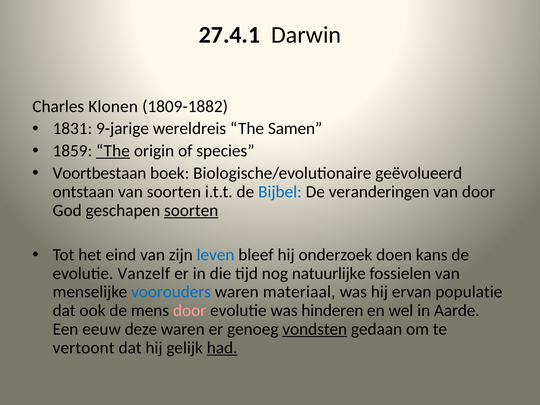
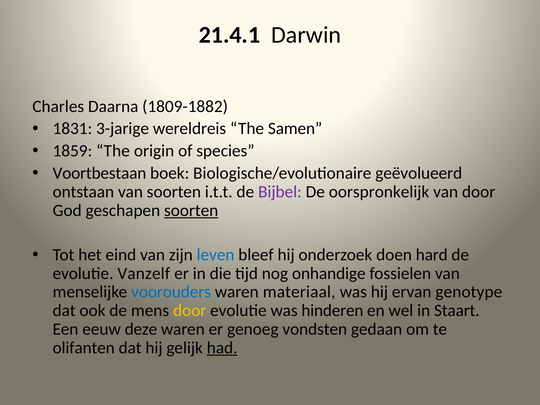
27.4.1: 27.4.1 -> 21.4.1
Klonen: Klonen -> Daarna
9-jarige: 9-jarige -> 3-jarige
The at (113, 151) underline: present -> none
Bijbel colour: blue -> purple
veranderingen: veranderingen -> oorspronkelijk
kans: kans -> hard
natuurlijke: natuurlijke -> onhandige
populatie: populatie -> genotype
door at (190, 311) colour: pink -> yellow
Aarde: Aarde -> Staart
vondsten underline: present -> none
vertoont: vertoont -> olifanten
